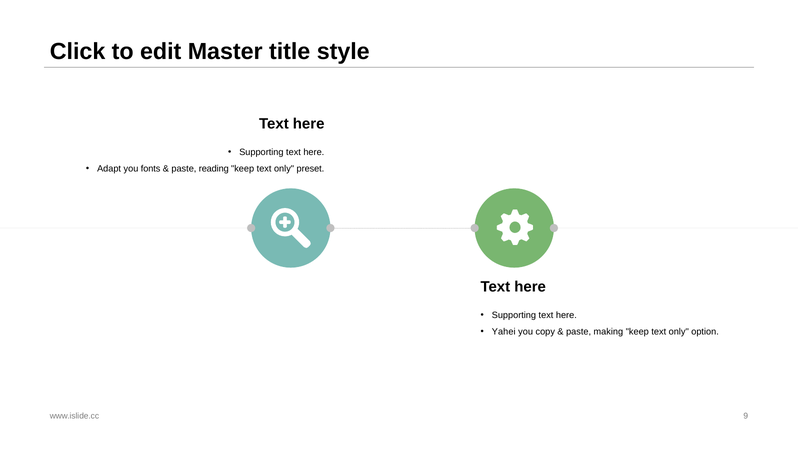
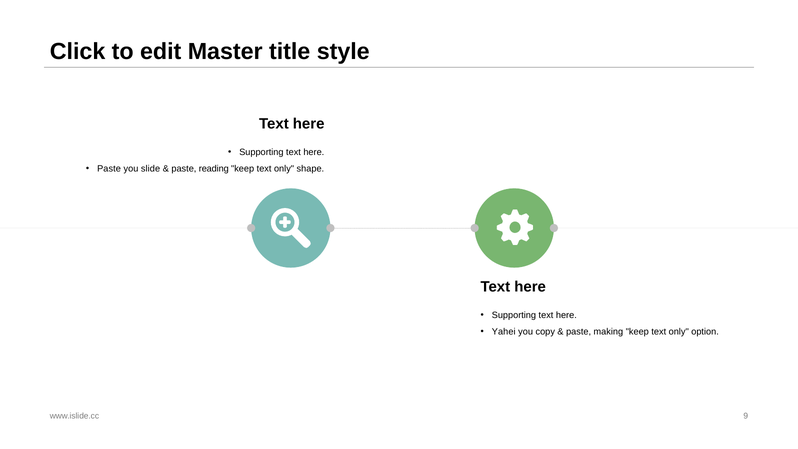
Adapt at (109, 169): Adapt -> Paste
fonts: fonts -> slide
preset: preset -> shape
